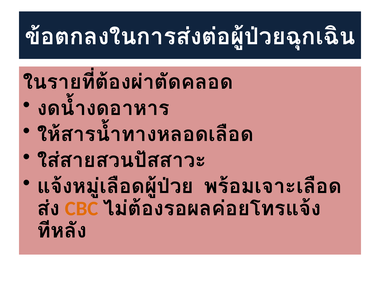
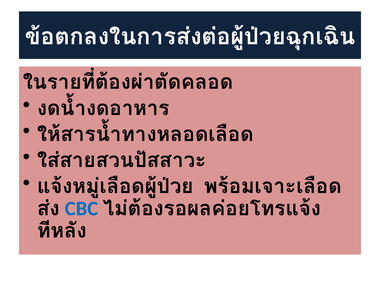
CBC colour: orange -> blue
